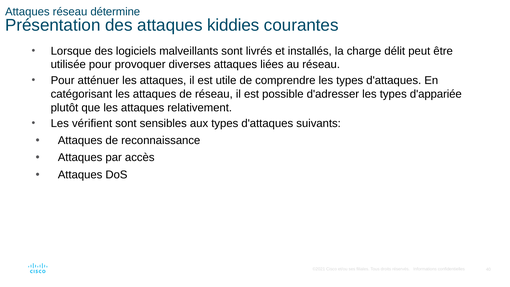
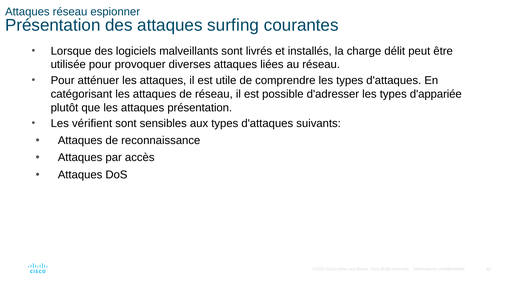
détermine: détermine -> espionner
kiddies: kiddies -> surfing
attaques relativement: relativement -> présentation
